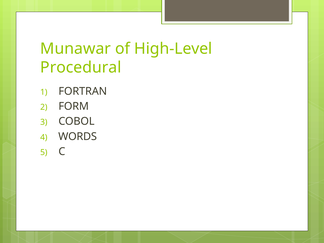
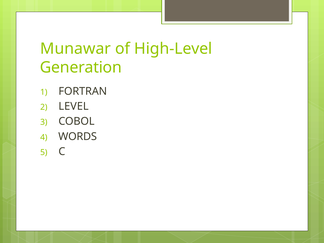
Procedural: Procedural -> Generation
FORM: FORM -> LEVEL
